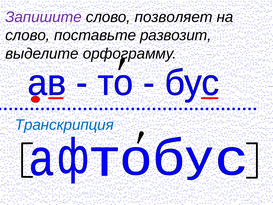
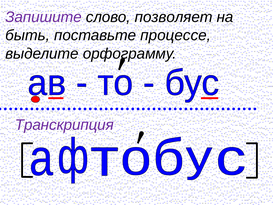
слово at (28, 35): слово -> быть
развозит: развозит -> процессе
Транскрипция colour: blue -> purple
